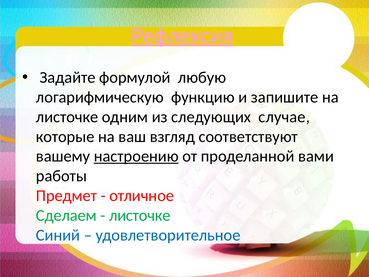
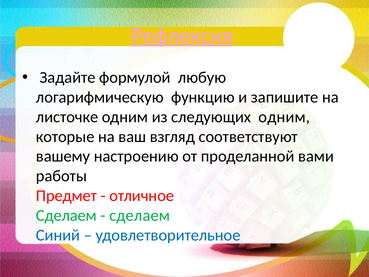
следующих случае: случае -> одним
настроению underline: present -> none
листочке at (140, 215): листочке -> сделаем
